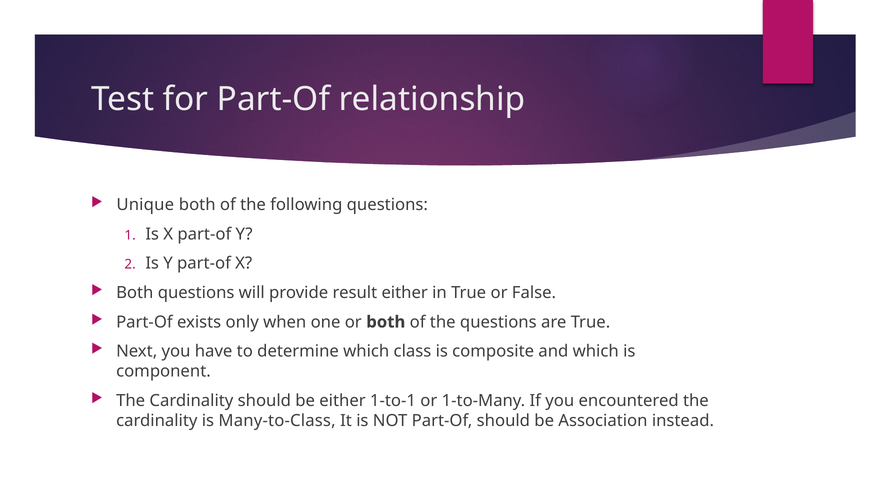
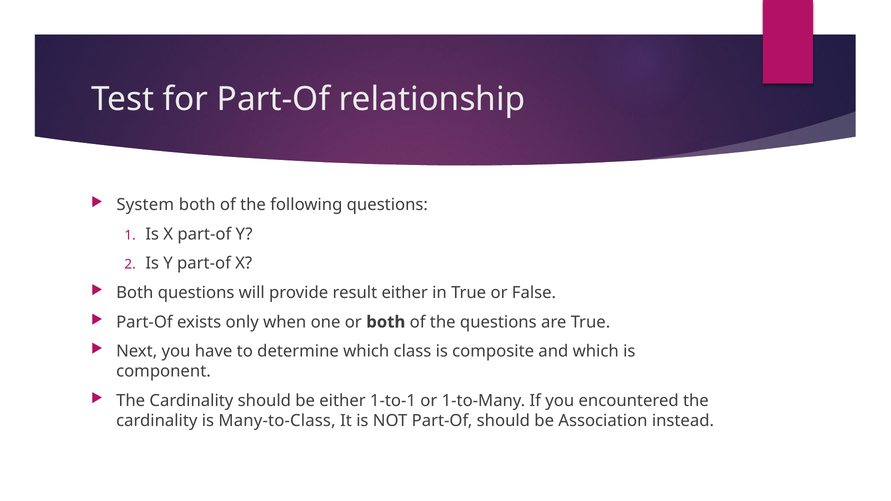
Unique: Unique -> System
